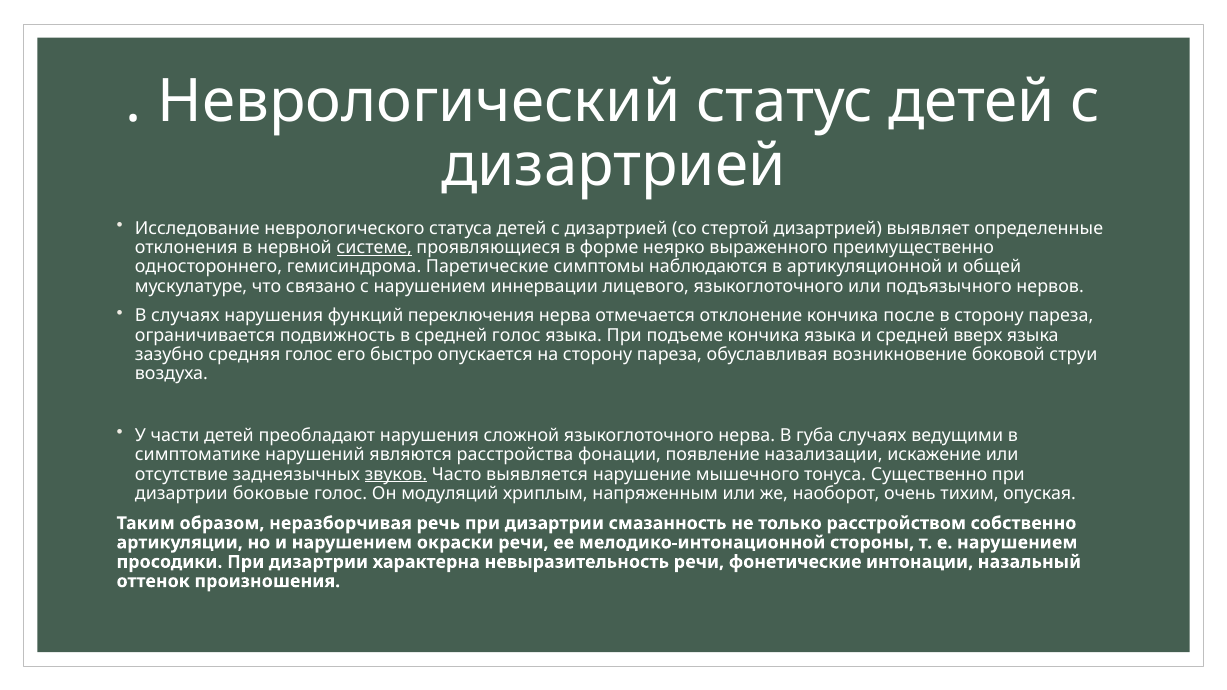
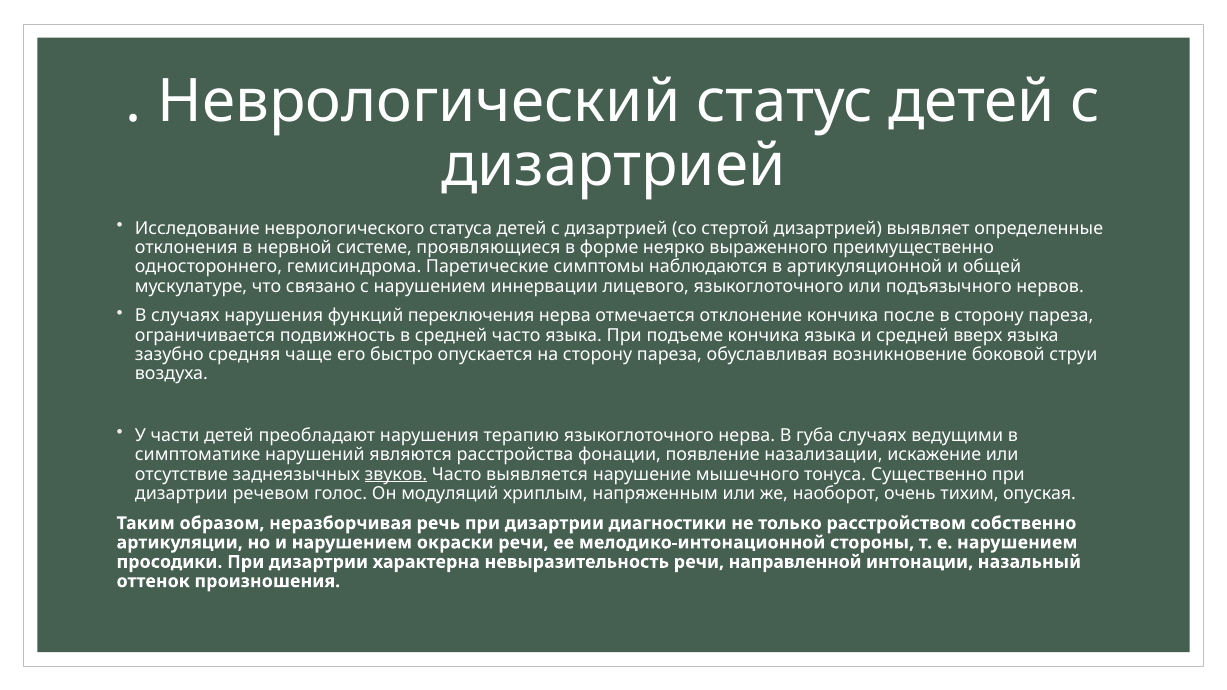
системе underline: present -> none
средней голос: голос -> часто
средняя голос: голос -> чаще
сложной: сложной -> терапию
боковые: боковые -> речевом
смазанность: смазанность -> диагностики
фонетические: фонетические -> направленной
